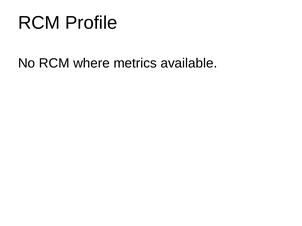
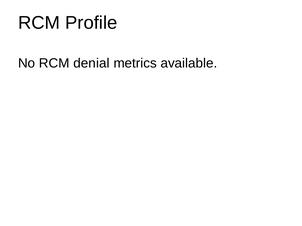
where: where -> denial
